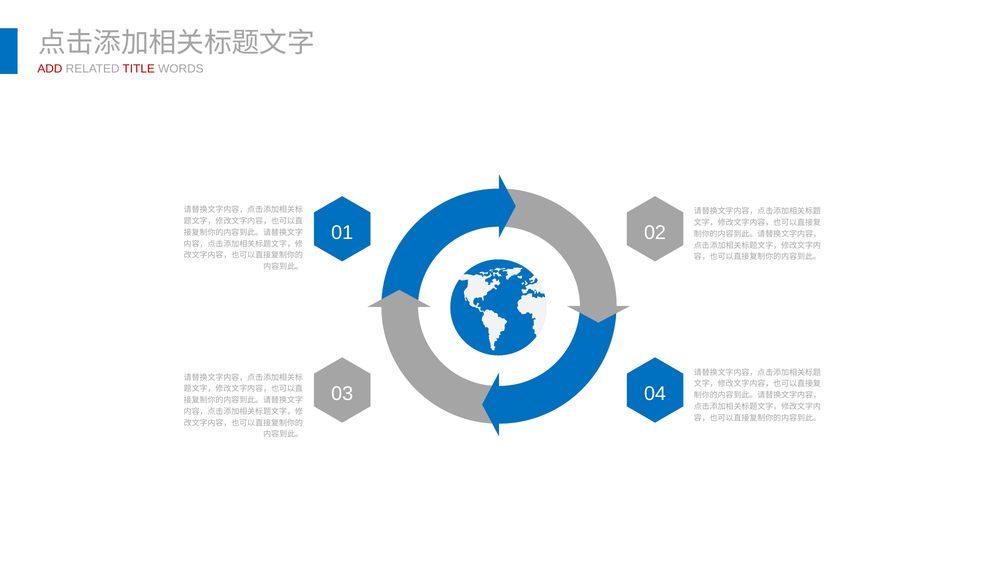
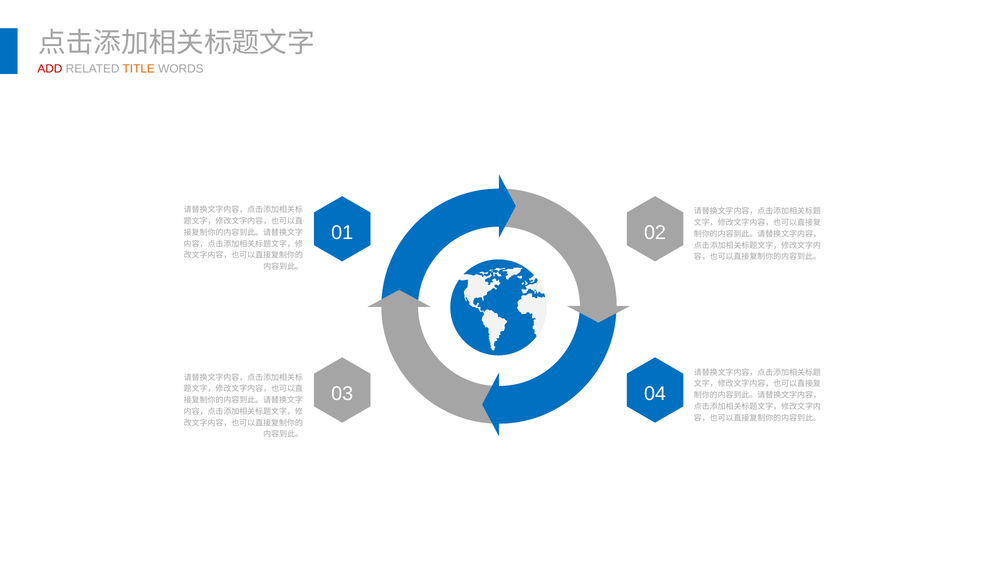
TITLE colour: red -> orange
